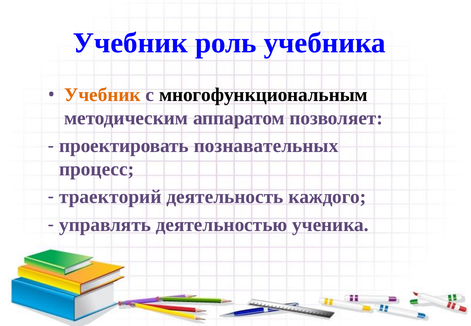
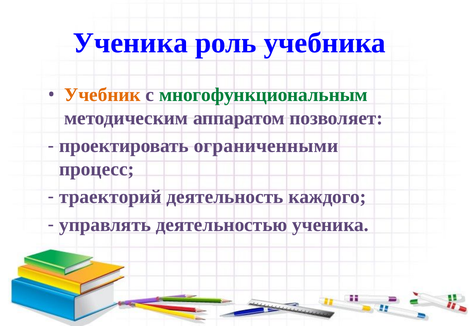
Учебник at (130, 43): Учебник -> Ученика
многофункциональным colour: black -> green
познавательных: познавательных -> ограниченными
